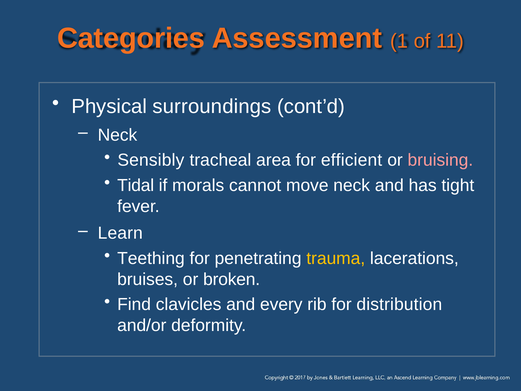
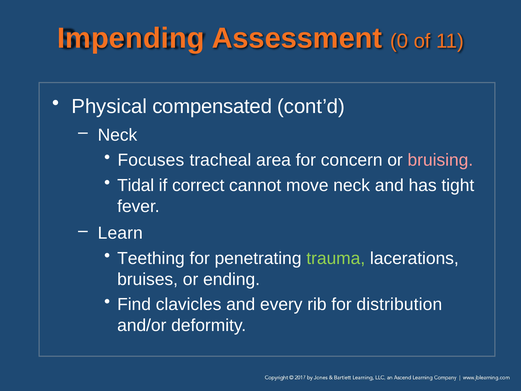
Categories: Categories -> Impending
1: 1 -> 0
surroundings: surroundings -> compensated
Sensibly: Sensibly -> Focuses
efficient: efficient -> concern
morals: morals -> correct
trauma colour: yellow -> light green
broken: broken -> ending
